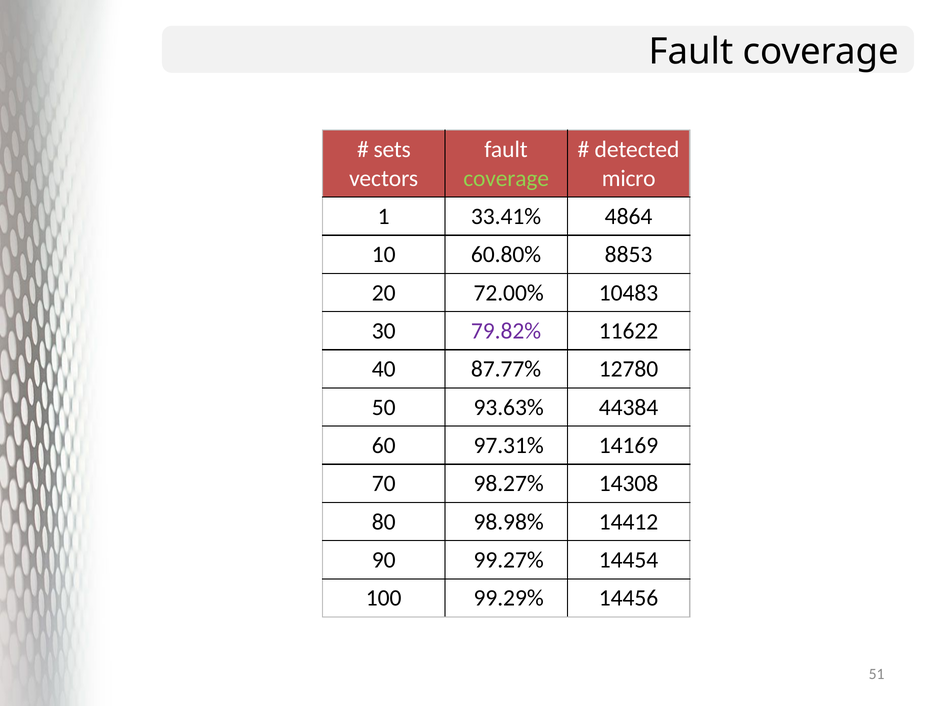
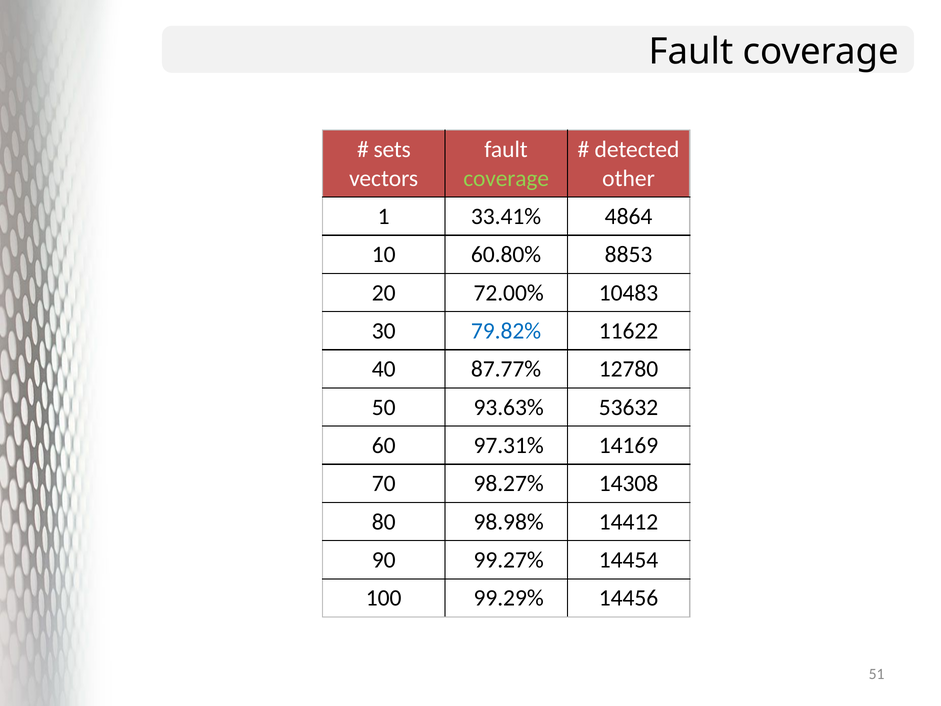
micro: micro -> other
79.82% colour: purple -> blue
44384: 44384 -> 53632
